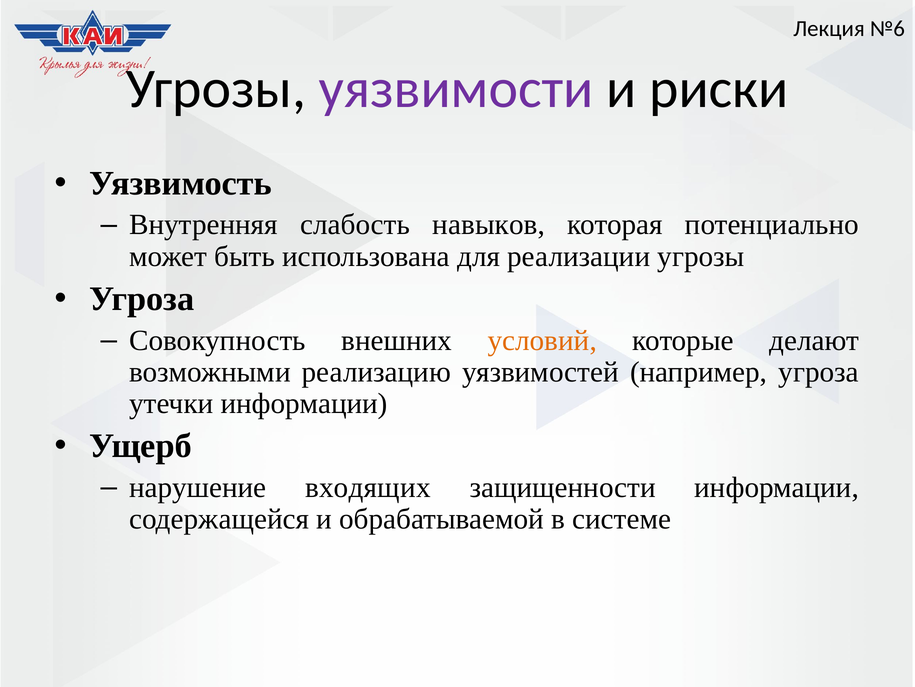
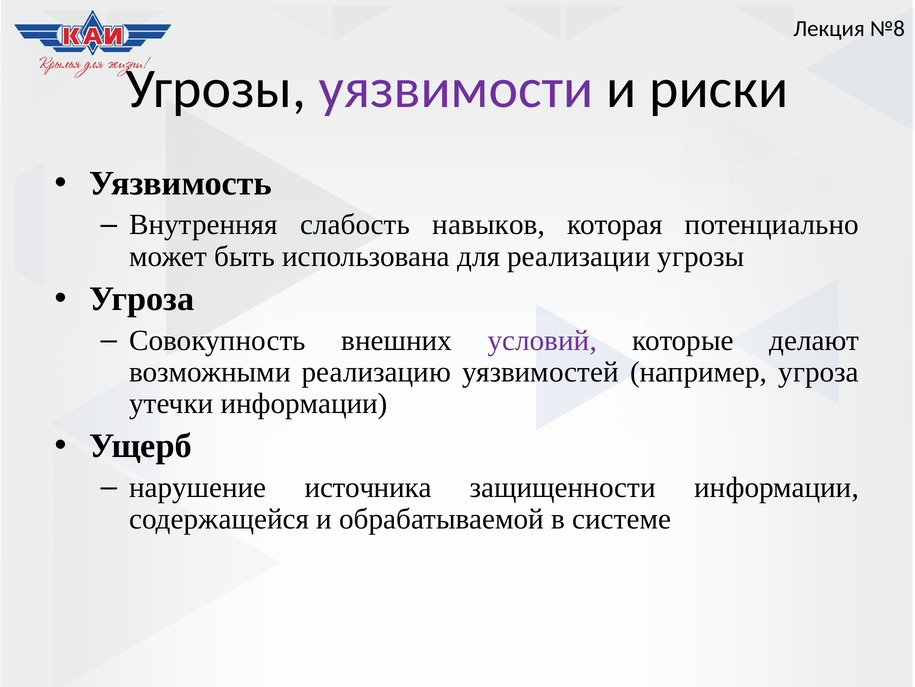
№6: №6 -> №8
условий colour: orange -> purple
входящих: входящих -> источника
